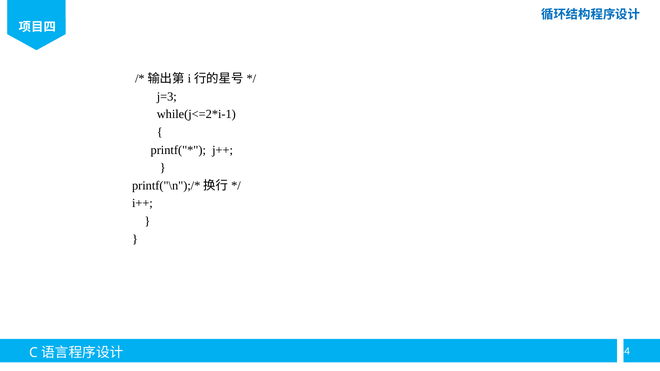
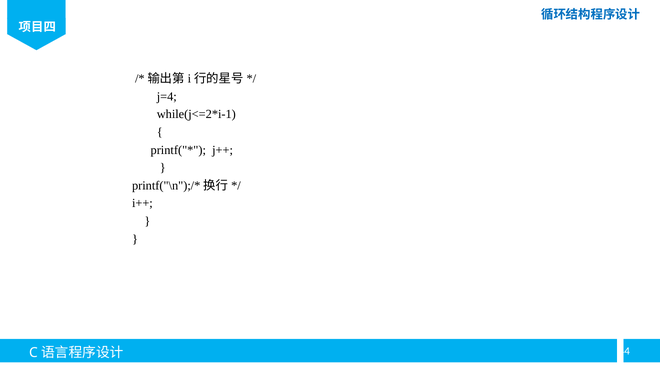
j=3: j=3 -> j=4
